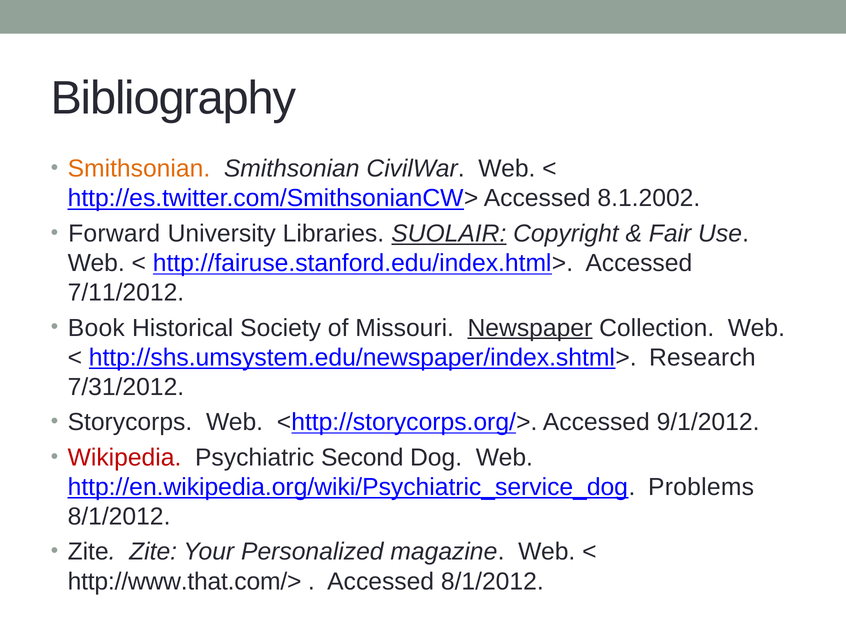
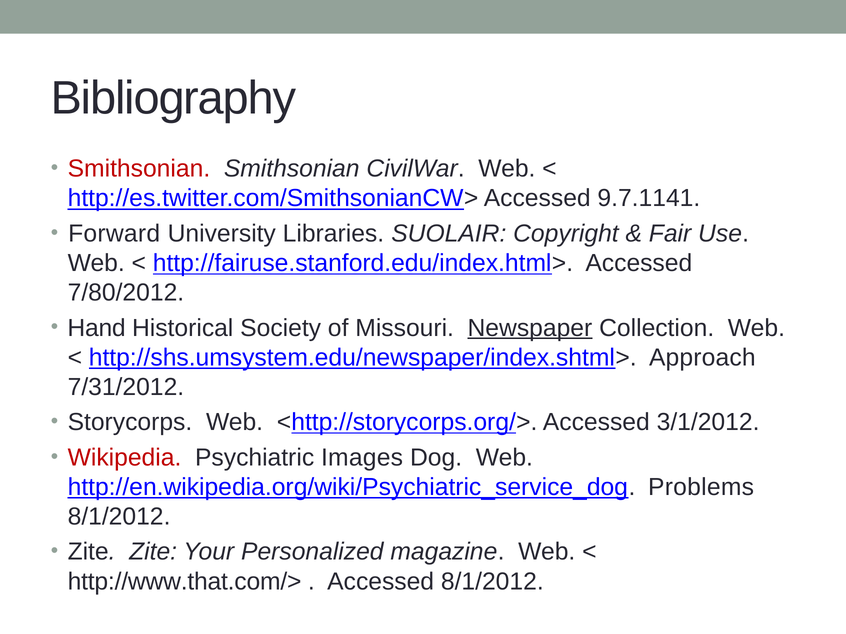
Smithsonian at (139, 169) colour: orange -> red
8.1.2002: 8.1.2002 -> 9.7.1141
SUOLAIR underline: present -> none
7/11/2012: 7/11/2012 -> 7/80/2012
Book: Book -> Hand
Research: Research -> Approach
9/1/2012: 9/1/2012 -> 3/1/2012
Second: Second -> Images
